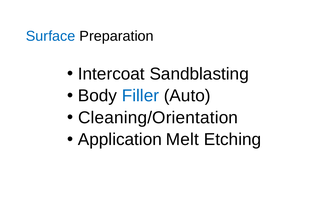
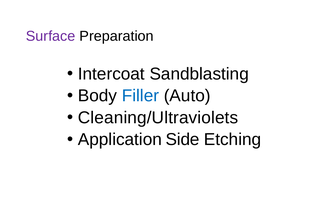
Surface colour: blue -> purple
Cleaning/Orientation: Cleaning/Orientation -> Cleaning/Ultraviolets
Melt: Melt -> Side
